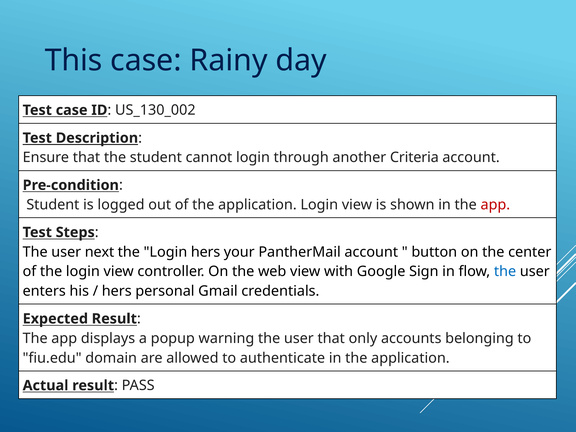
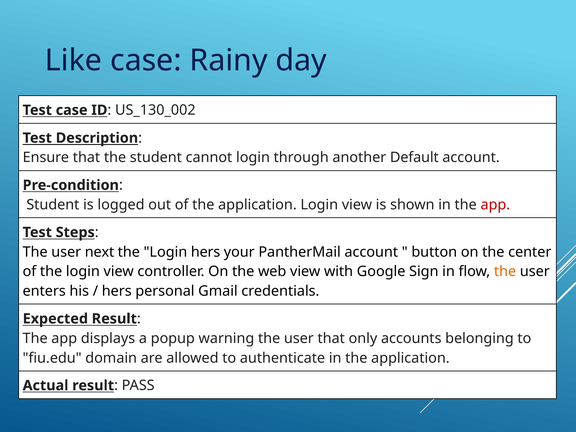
This: This -> Like
Criteria: Criteria -> Default
the at (505, 272) colour: blue -> orange
